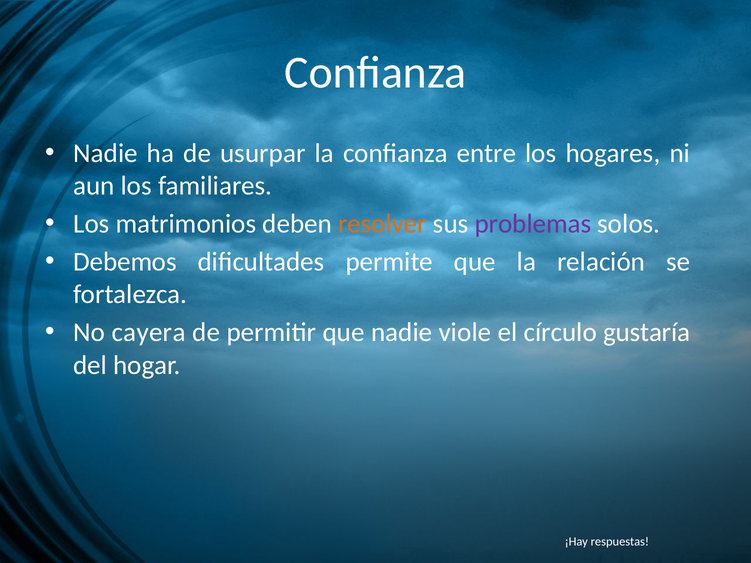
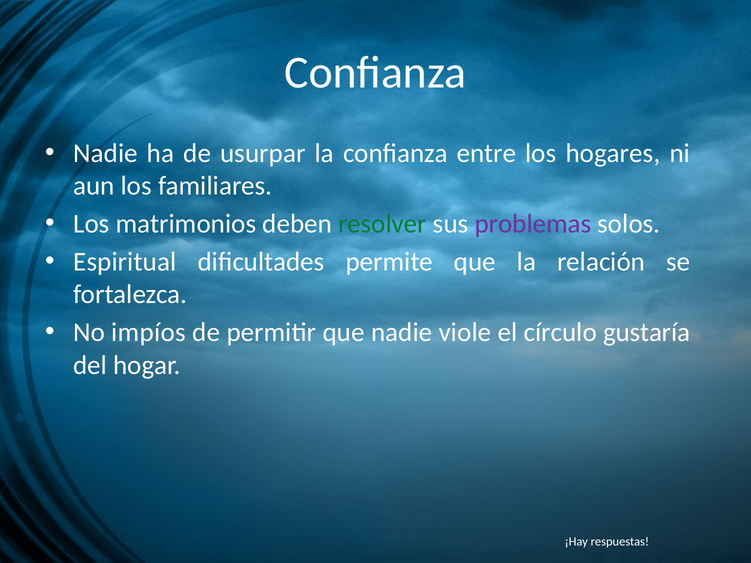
resolver colour: orange -> green
Debemos: Debemos -> Espiritual
cayera: cayera -> impíos
